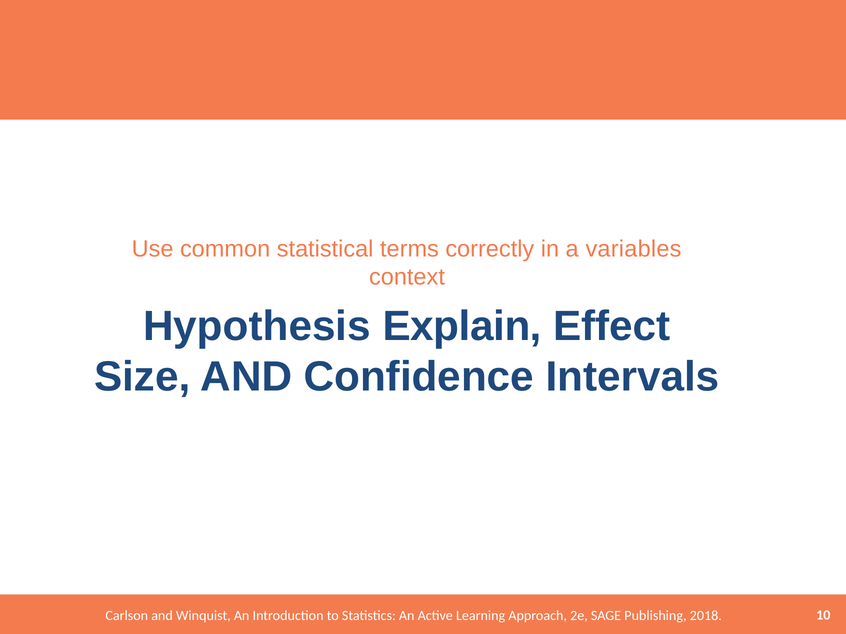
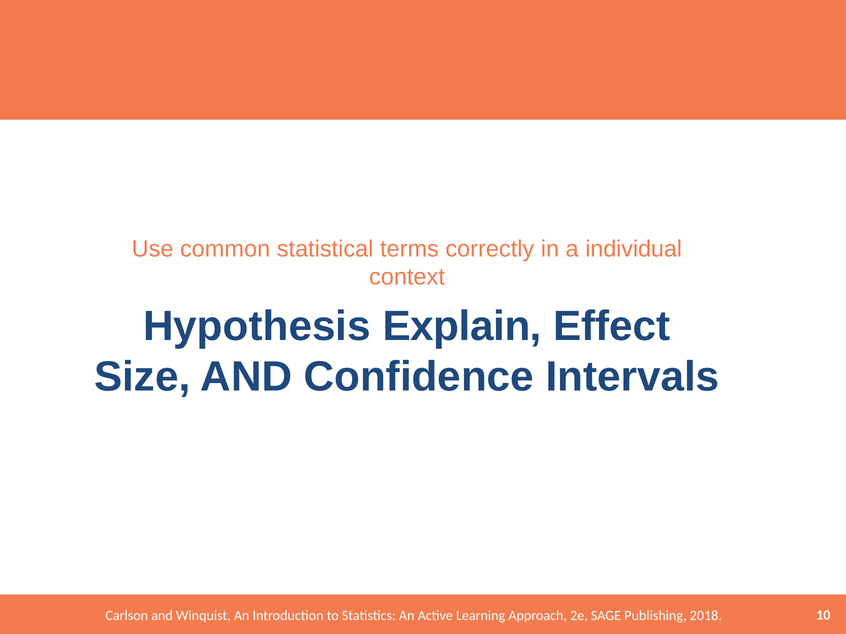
variables: variables -> individual
